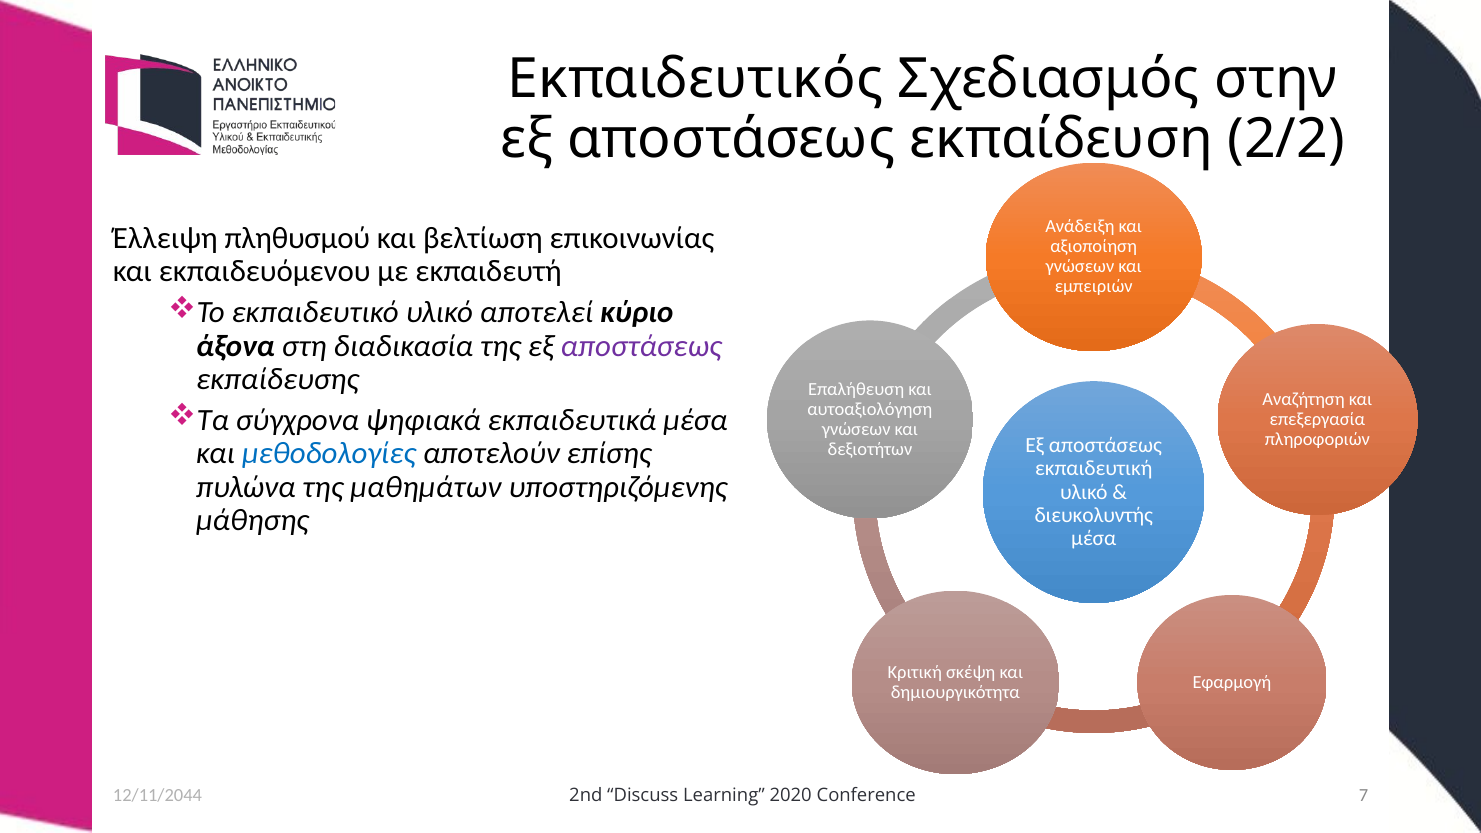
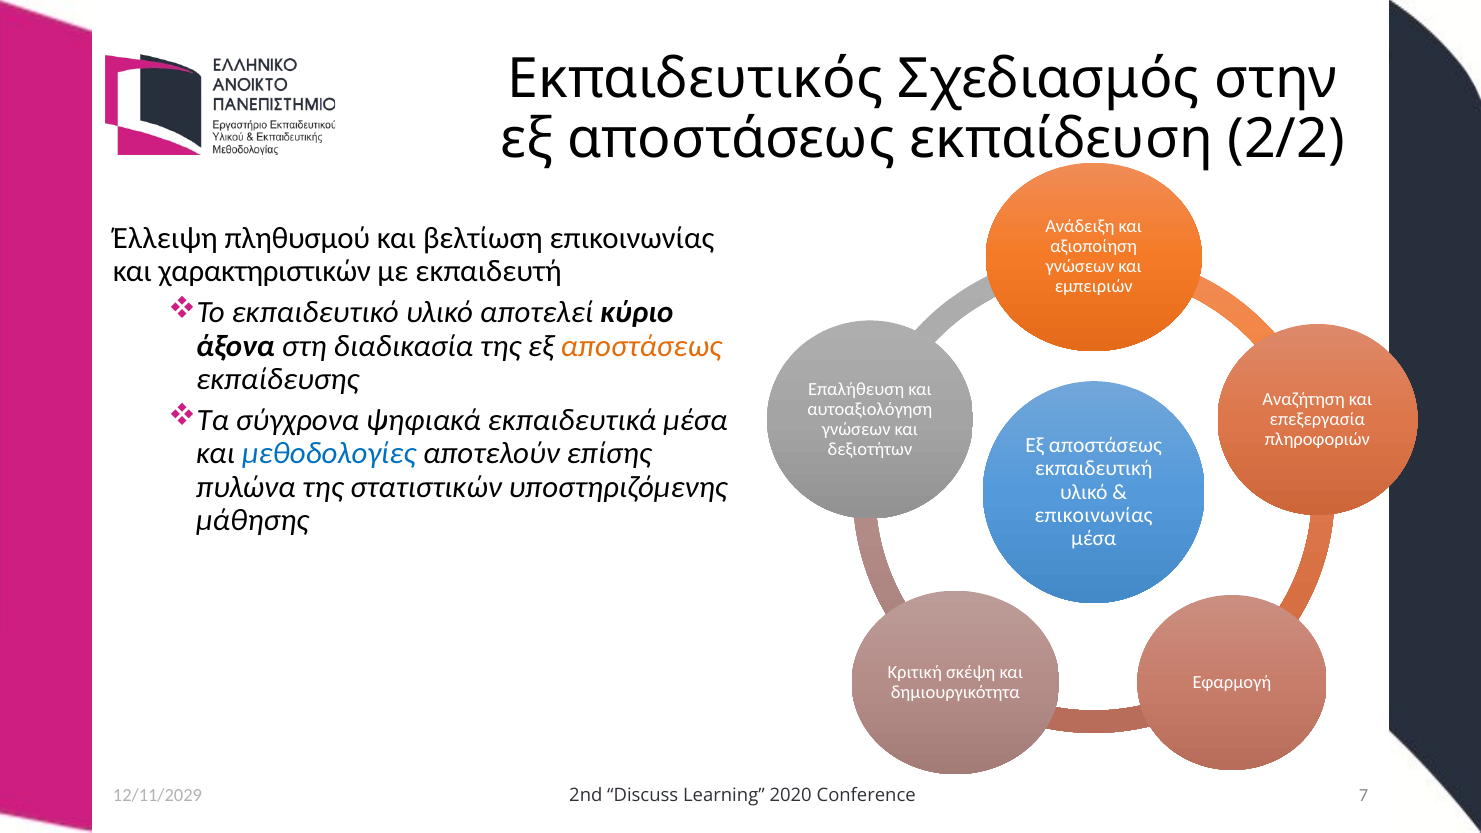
εκπαιδευόμενου: εκπαιδευόμενου -> χαρακτηριστικών
αποστάσεως at (641, 346) colour: purple -> orange
μαθημάτων: μαθημάτων -> στατιστικών
διευκολυντής at (1094, 515): διευκολυντής -> επικοινωνίας
12/11/2044: 12/11/2044 -> 12/11/2029
